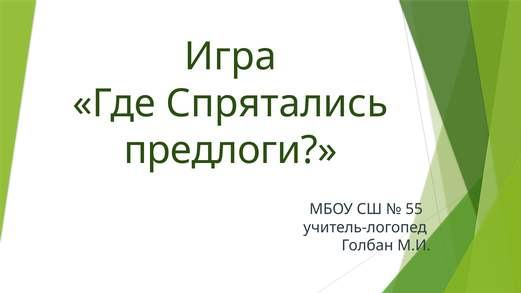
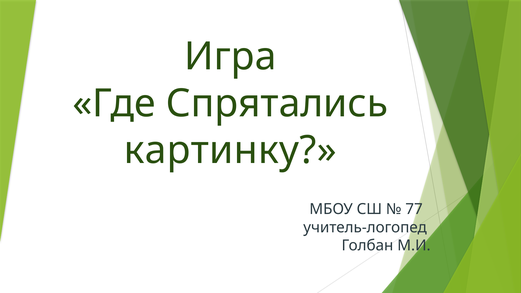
предлоги: предлоги -> картинку
55: 55 -> 77
